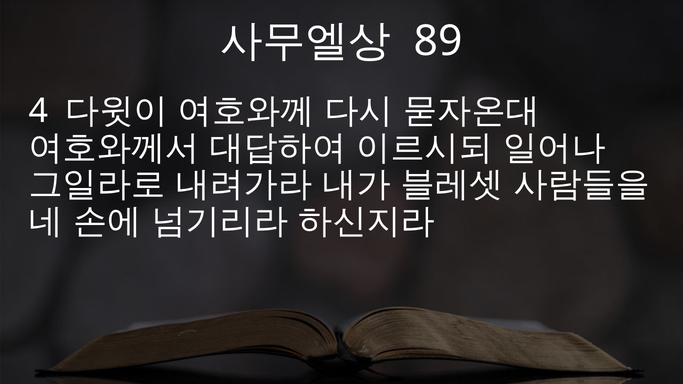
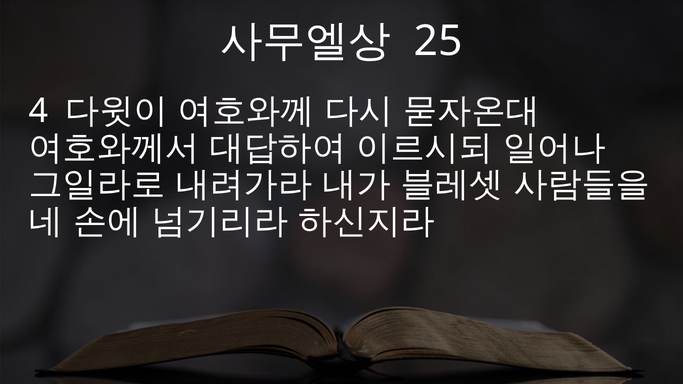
89: 89 -> 25
